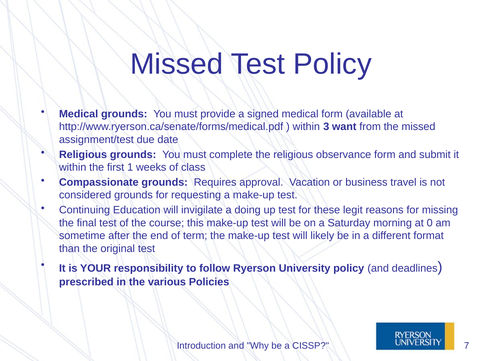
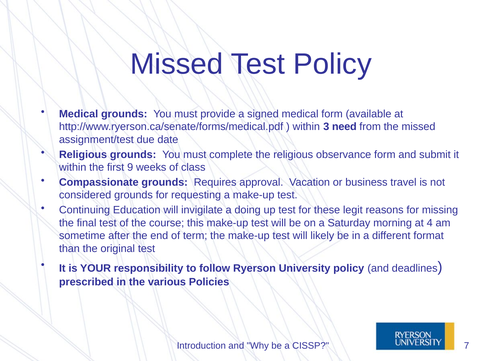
want: want -> need
1: 1 -> 9
0: 0 -> 4
